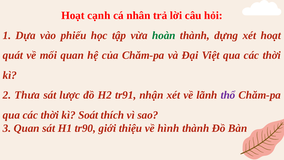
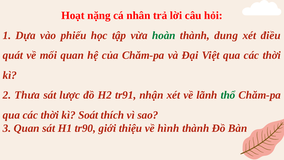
cạnh: cạnh -> nặng
dựng: dựng -> dung
xét hoạt: hoạt -> điều
thổ colour: purple -> green
